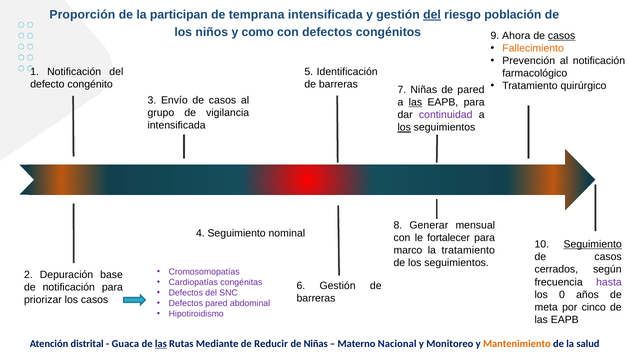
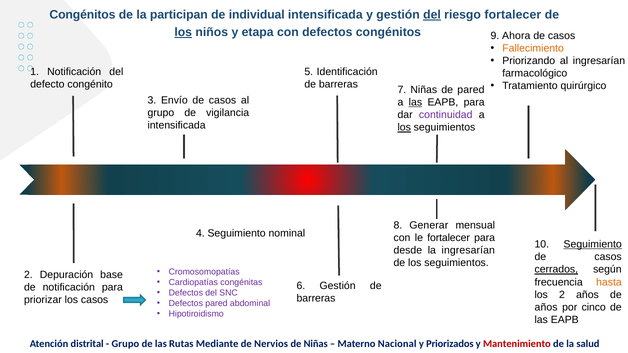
Proporción at (82, 15): Proporción -> Congénitos
temprana: temprana -> individual
riesgo población: población -> fortalecer
los at (183, 32) underline: none -> present
como: como -> etapa
casos at (562, 36) underline: present -> none
Prevención: Prevención -> Priorizando
al notificación: notificación -> ingresarían
marco: marco -> desde
la tratamiento: tratamiento -> ingresarían
cerrados underline: none -> present
hasta colour: purple -> orange
los 0: 0 -> 2
meta at (546, 307): meta -> años
Guaca at (125, 344): Guaca -> Grupo
las at (161, 344) underline: present -> none
Reducir: Reducir -> Nervios
Monitoreo: Monitoreo -> Priorizados
Mantenimiento colour: orange -> red
